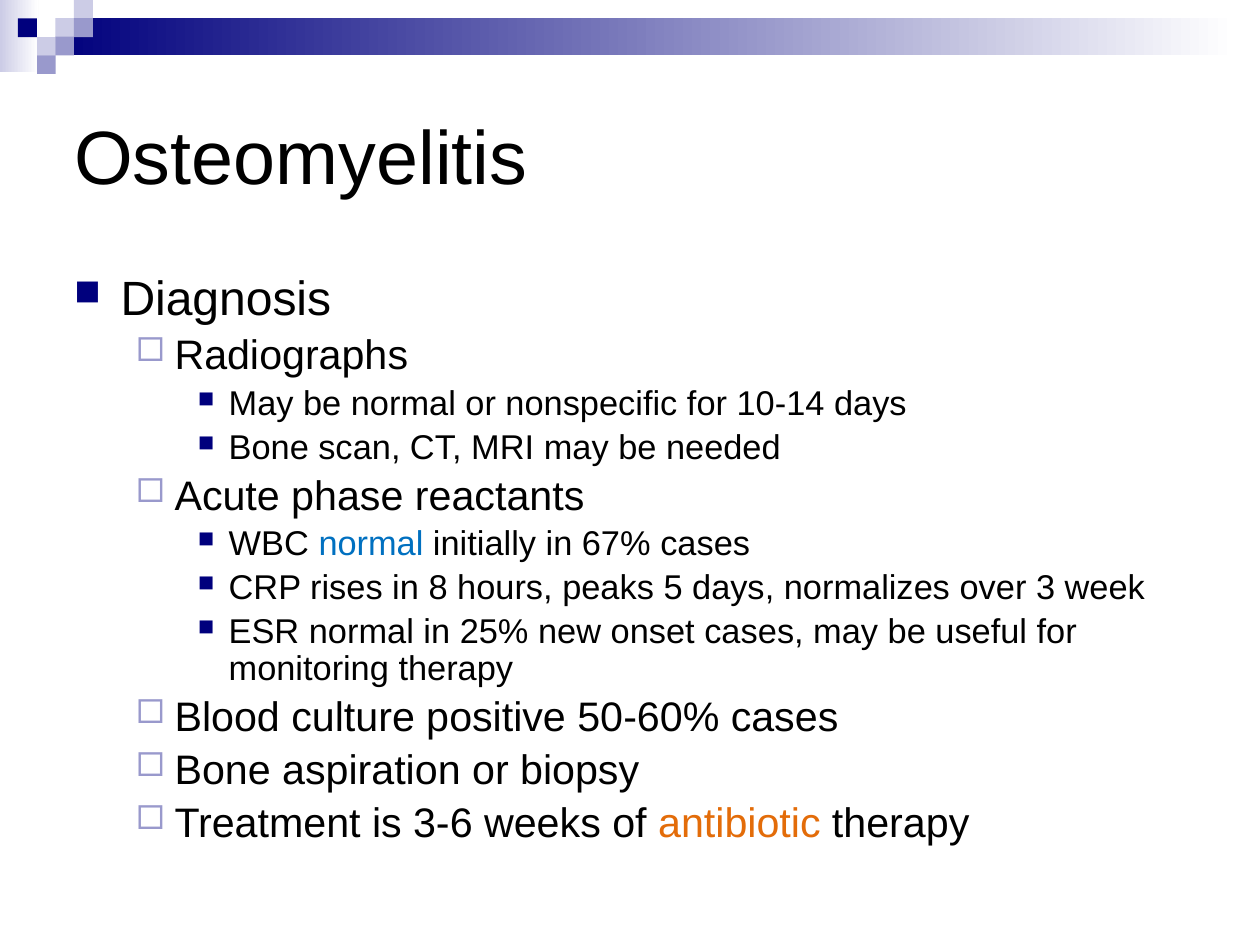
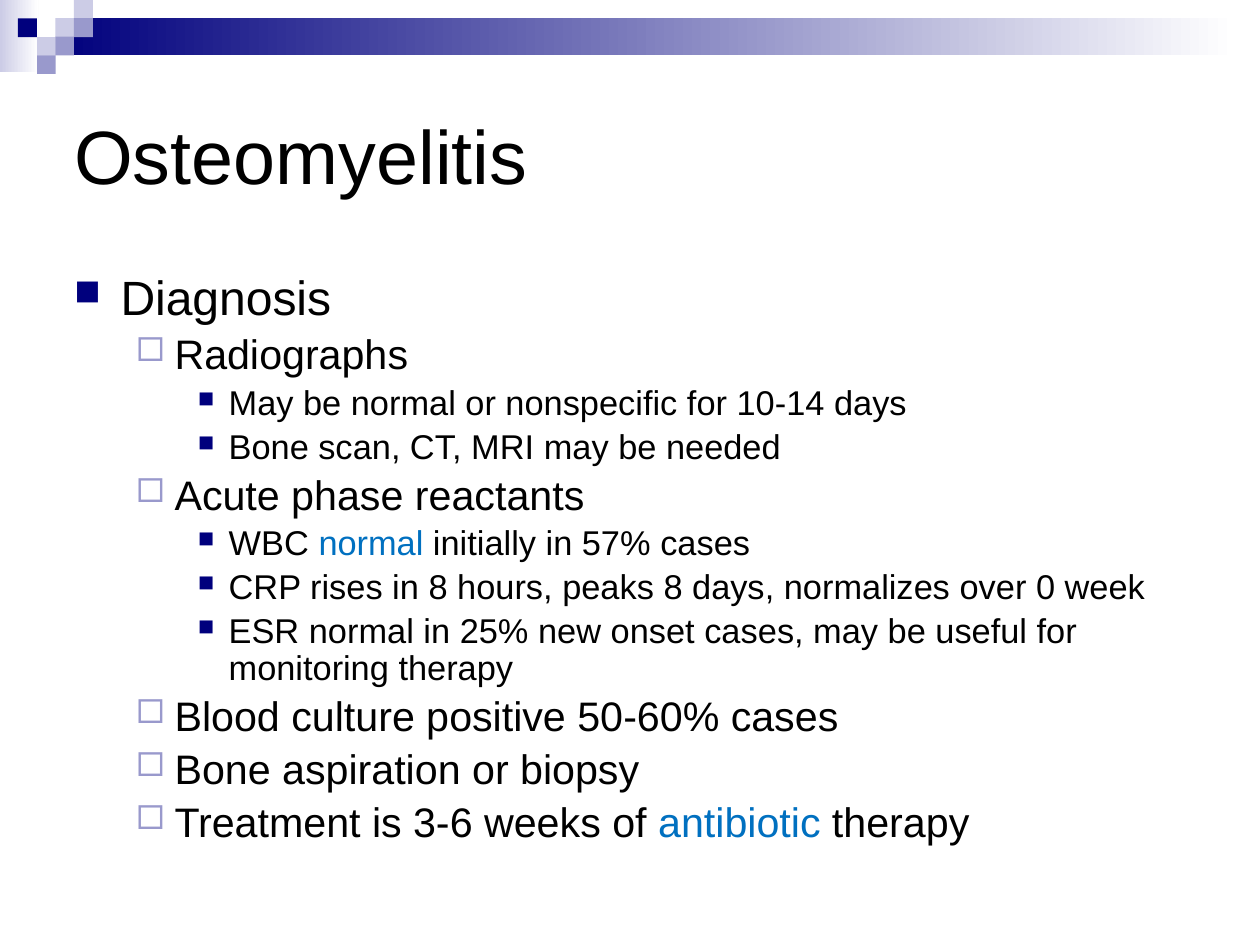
67%: 67% -> 57%
peaks 5: 5 -> 8
3: 3 -> 0
antibiotic colour: orange -> blue
